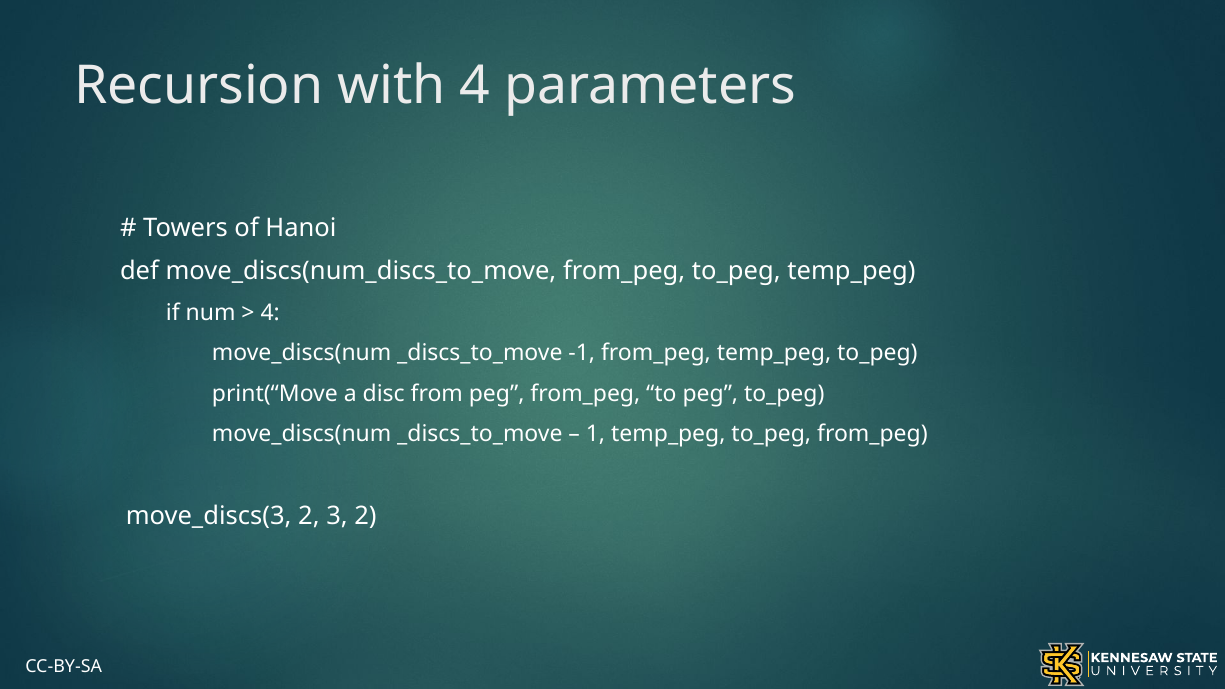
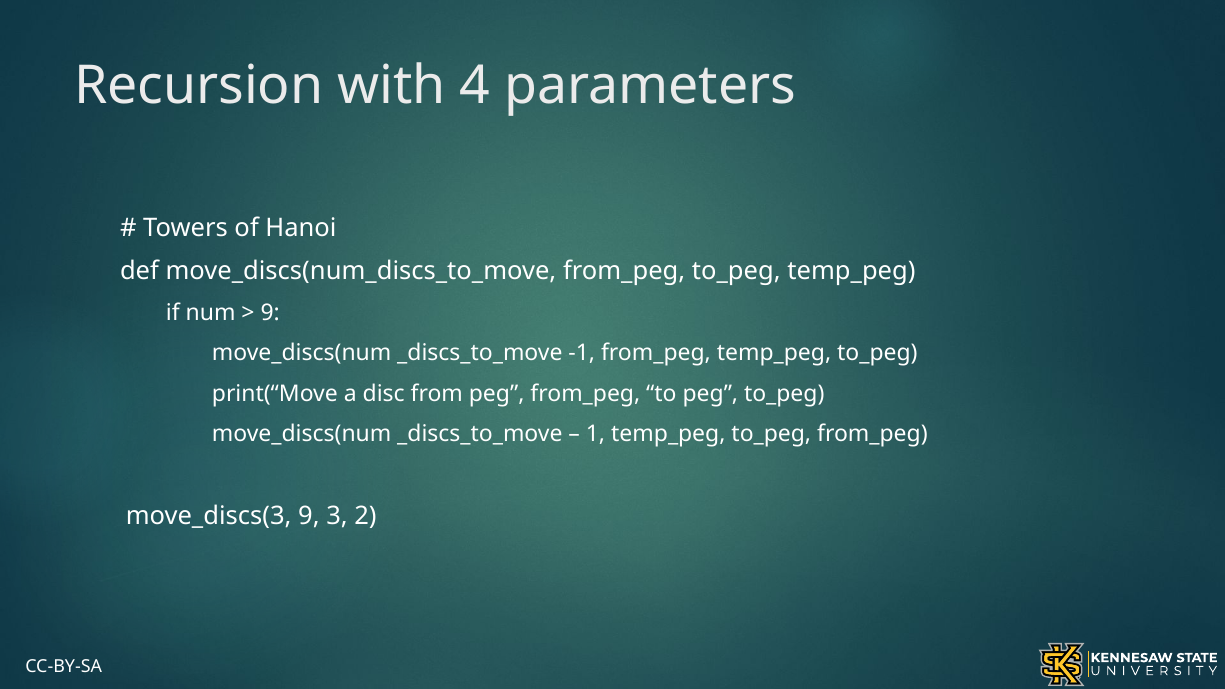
4 at (270, 313): 4 -> 9
move_discs(3 2: 2 -> 9
